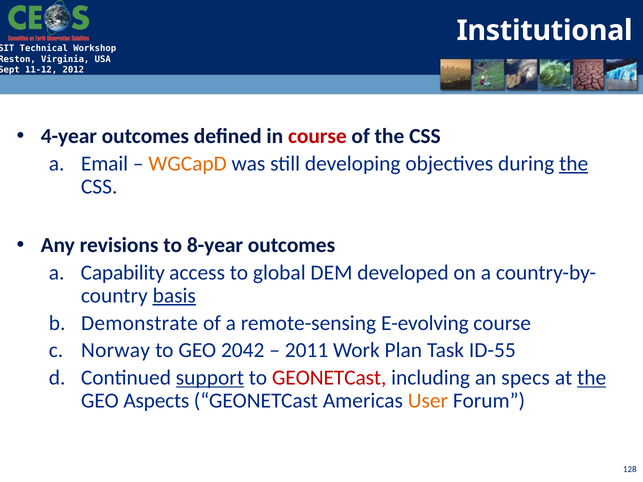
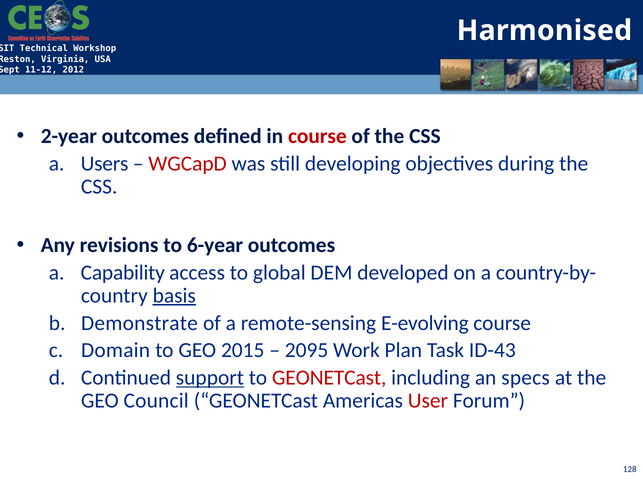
Institutional: Institutional -> Harmonised
4-year: 4-year -> 2-year
Email: Email -> Users
WGCapD colour: orange -> red
the at (574, 164) underline: present -> none
8-year: 8-year -> 6-year
Norway: Norway -> Domain
2042: 2042 -> 2015
2011: 2011 -> 2095
ID-55: ID-55 -> ID-43
the at (592, 378) underline: present -> none
Aspects: Aspects -> Council
User colour: orange -> red
